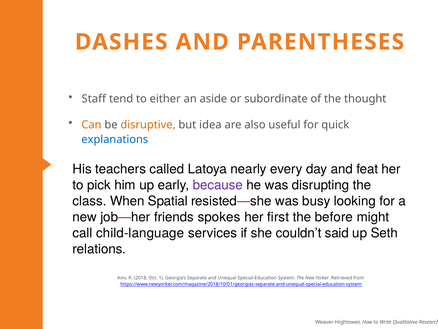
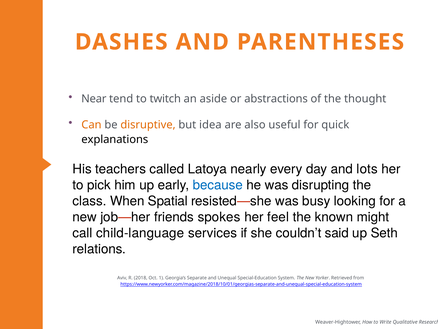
Staff: Staff -> Near
either: either -> twitch
subordinate: subordinate -> abstractions
explanations colour: blue -> black
feat: feat -> lots
because colour: purple -> blue
first: first -> feel
before: before -> known
